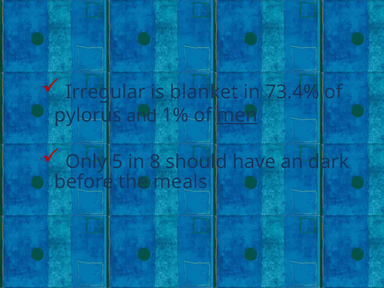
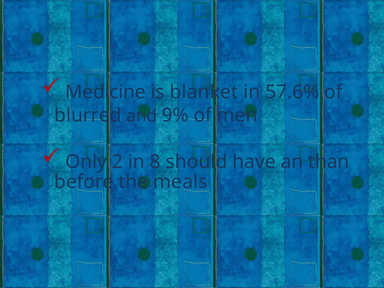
Irregular: Irregular -> Medicine
73.4%: 73.4% -> 57.6%
pylorus: pylorus -> blurred
1%: 1% -> 9%
men underline: present -> none
5: 5 -> 2
dark: dark -> than
